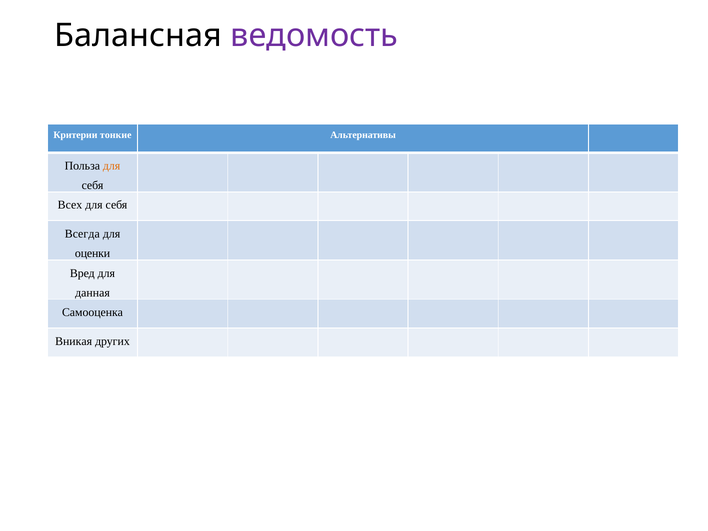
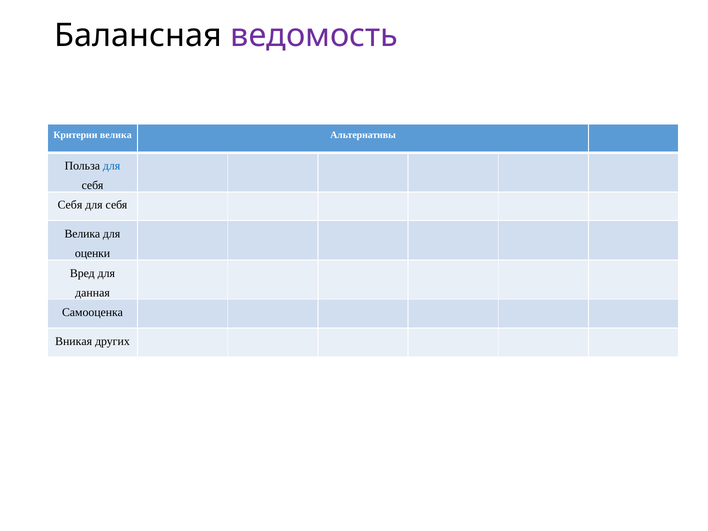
Критерии тонкие: тонкие -> велика
для at (112, 166) colour: orange -> blue
Всех at (70, 205): Всех -> Себя
Всегда at (82, 234): Всегда -> Велика
